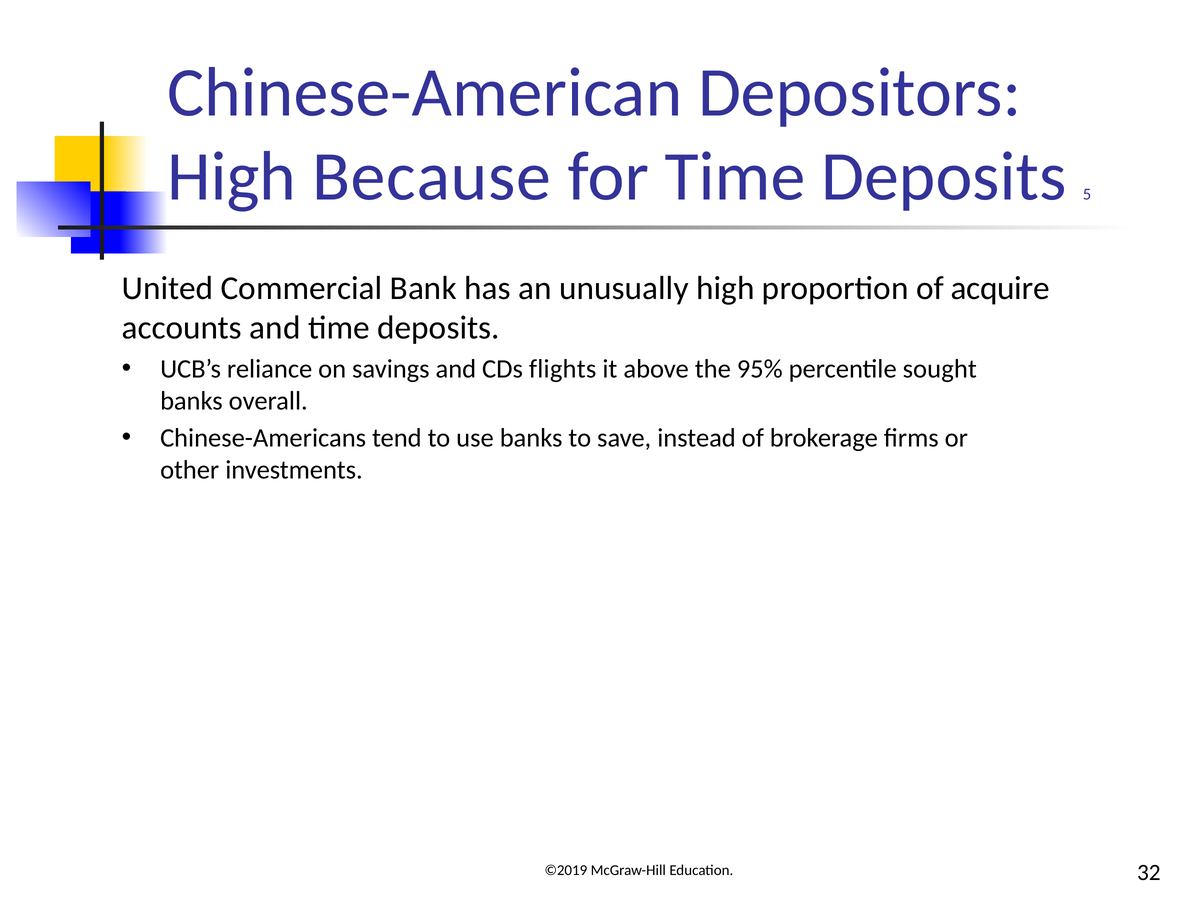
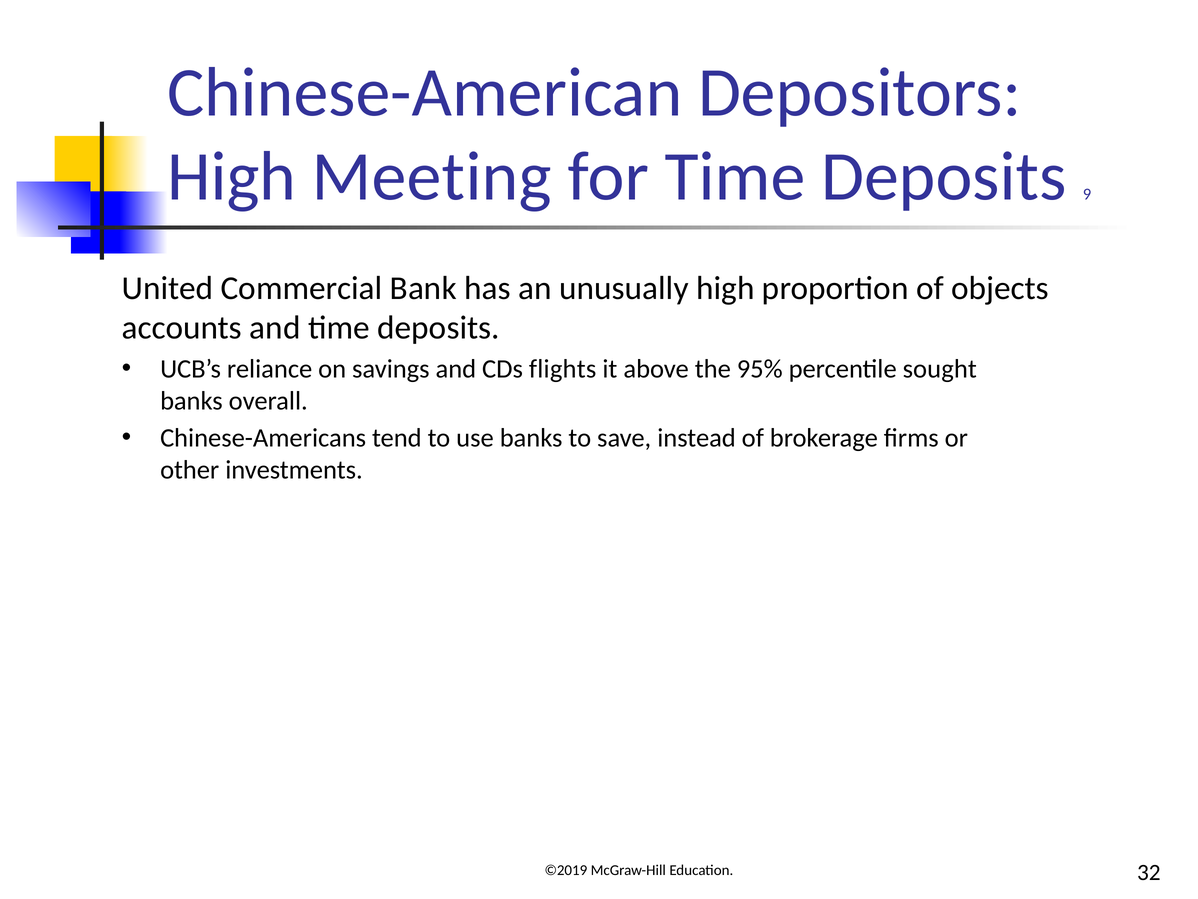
Because: Because -> Meeting
5: 5 -> 9
acquire: acquire -> objects
